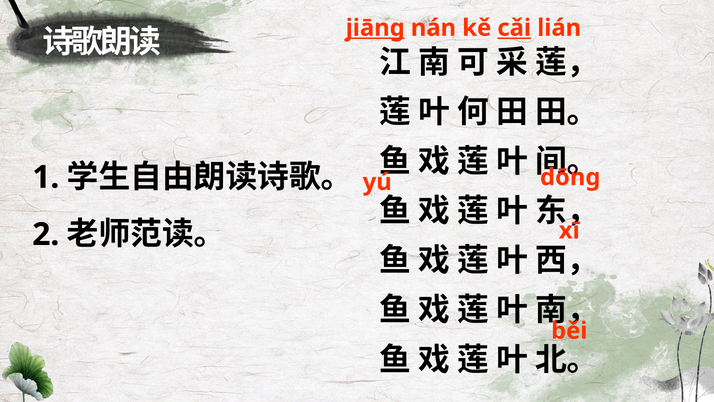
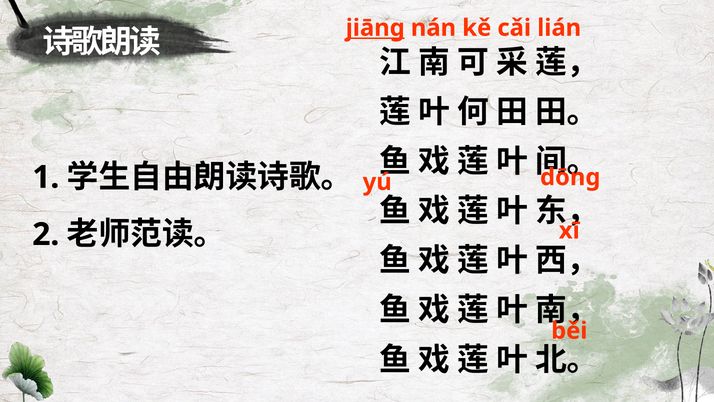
cǎi underline: present -> none
